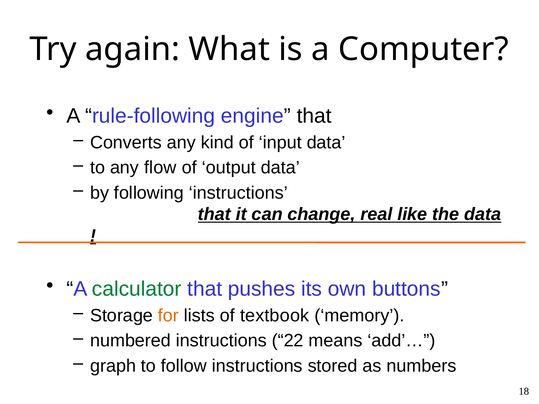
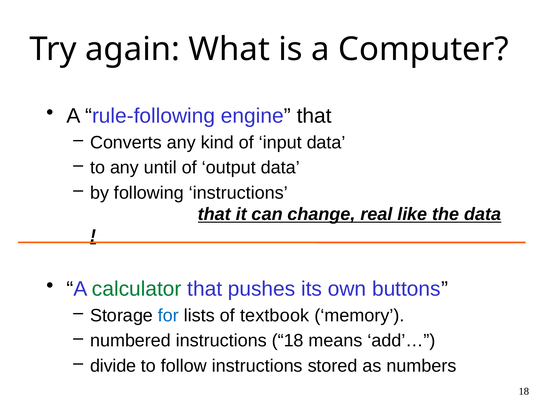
flow: flow -> until
for colour: orange -> blue
instructions 22: 22 -> 18
graph: graph -> divide
